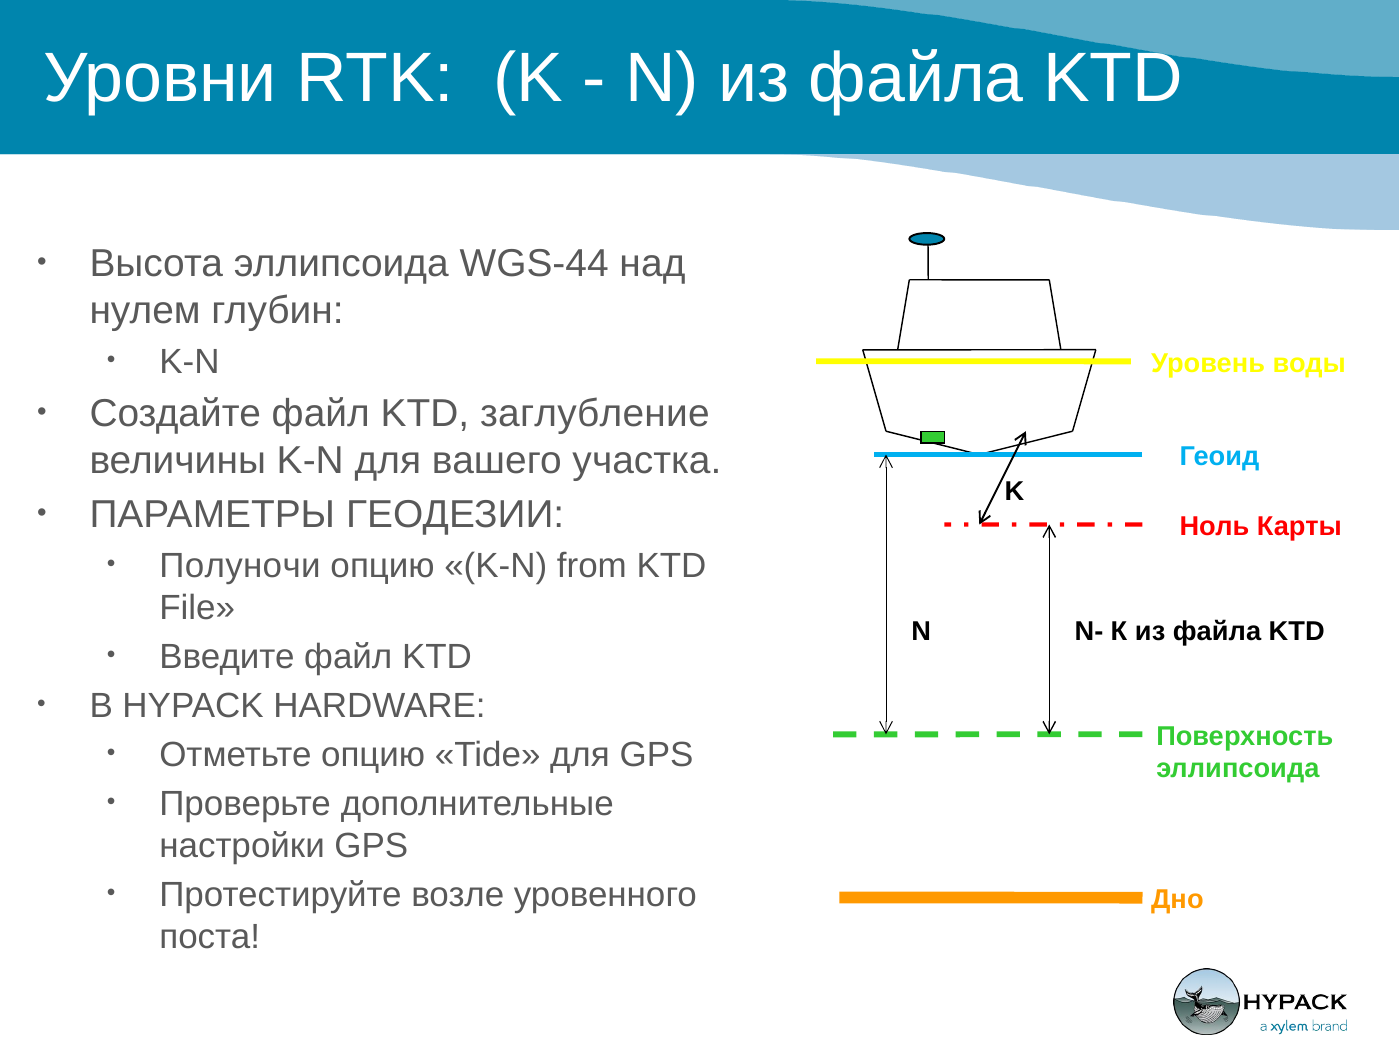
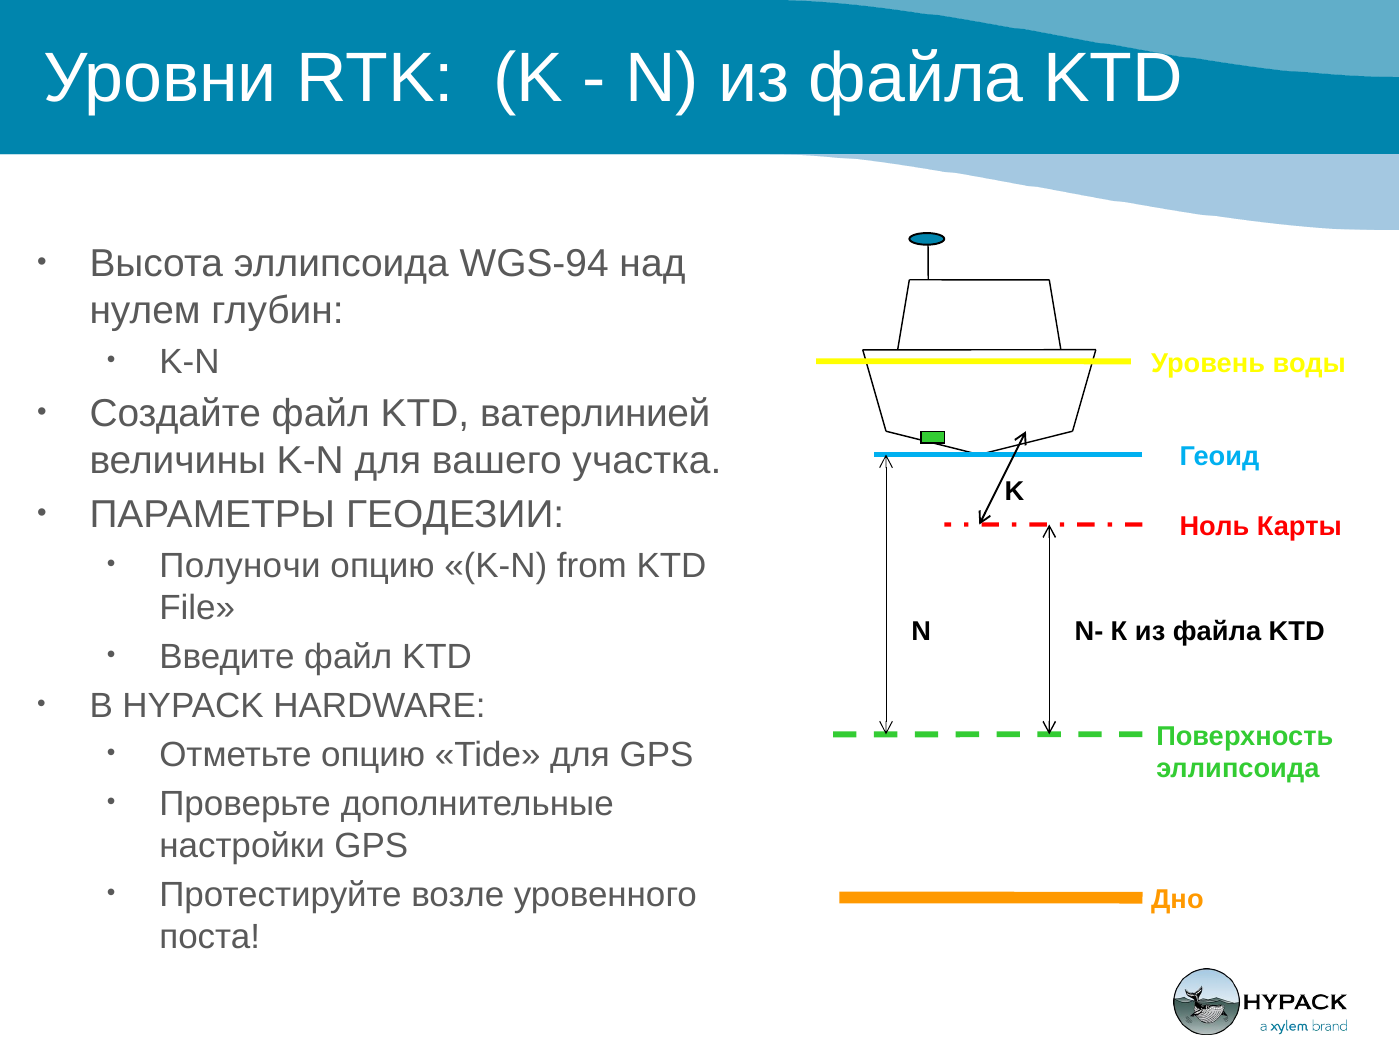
WGS-44: WGS-44 -> WGS-94
заглубление: заглубление -> ватерлинией
